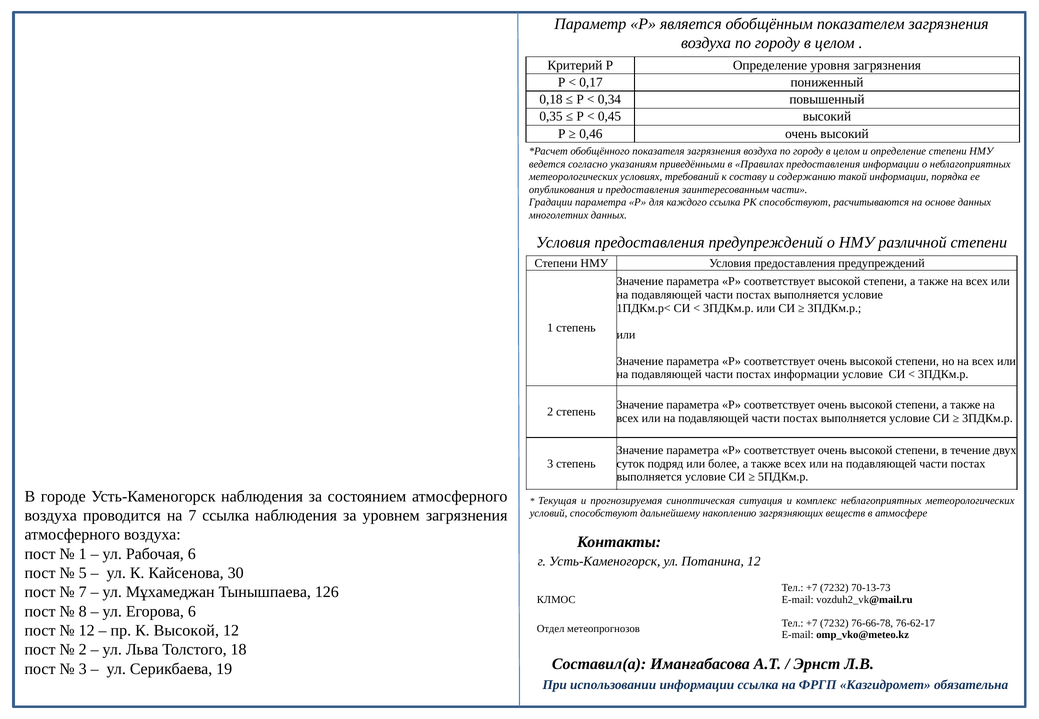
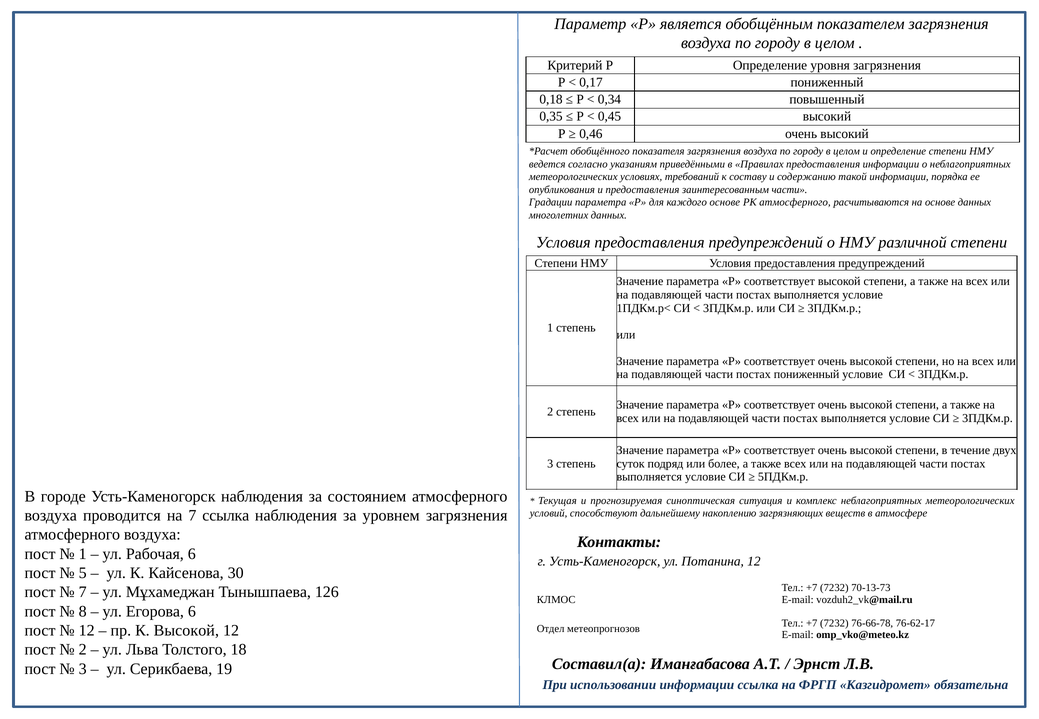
каждого ссылка: ссылка -> основе
РК способствуют: способствуют -> атмосферного
постах информации: информации -> пониженный
